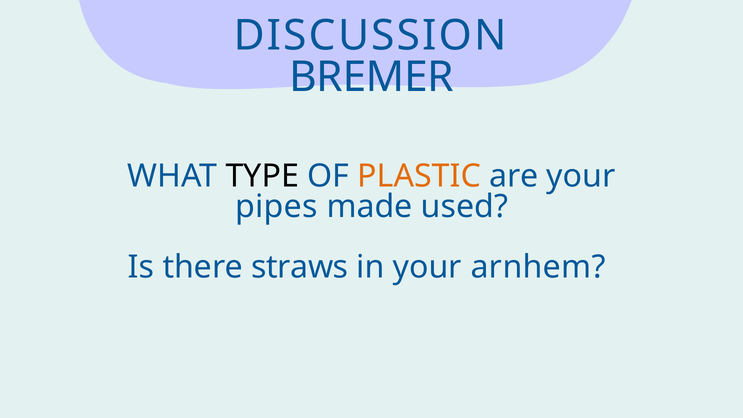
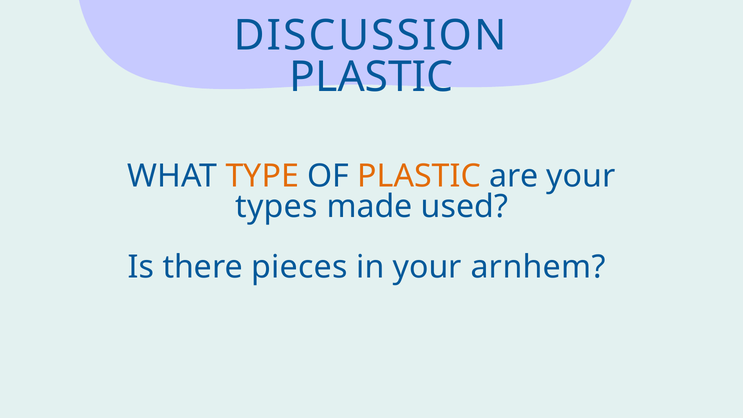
BREMER at (372, 77): BREMER -> PLASTIC
TYPE colour: black -> orange
pipes: pipes -> types
straws: straws -> pieces
